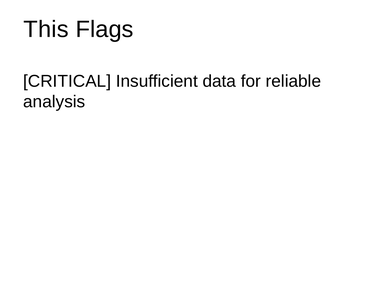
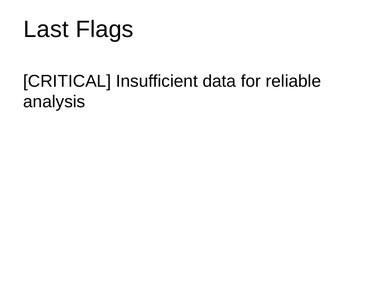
This: This -> Last
